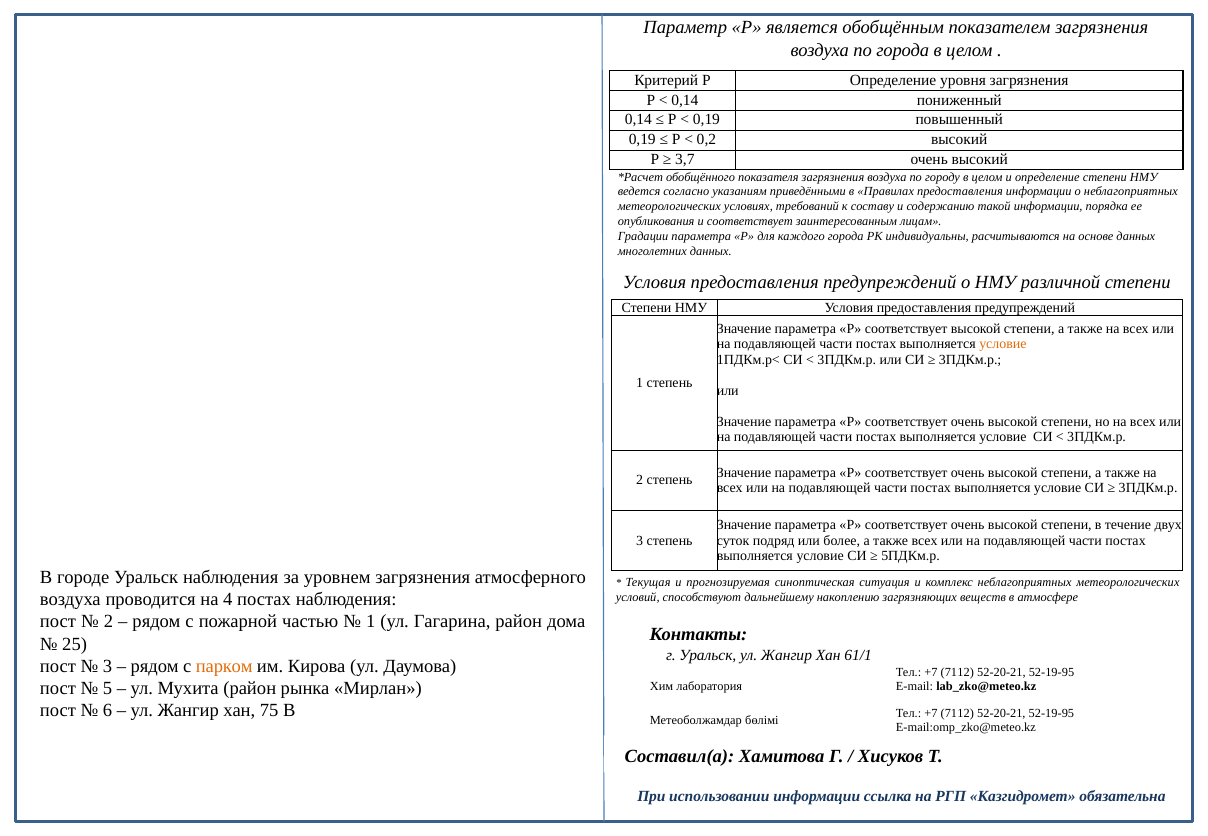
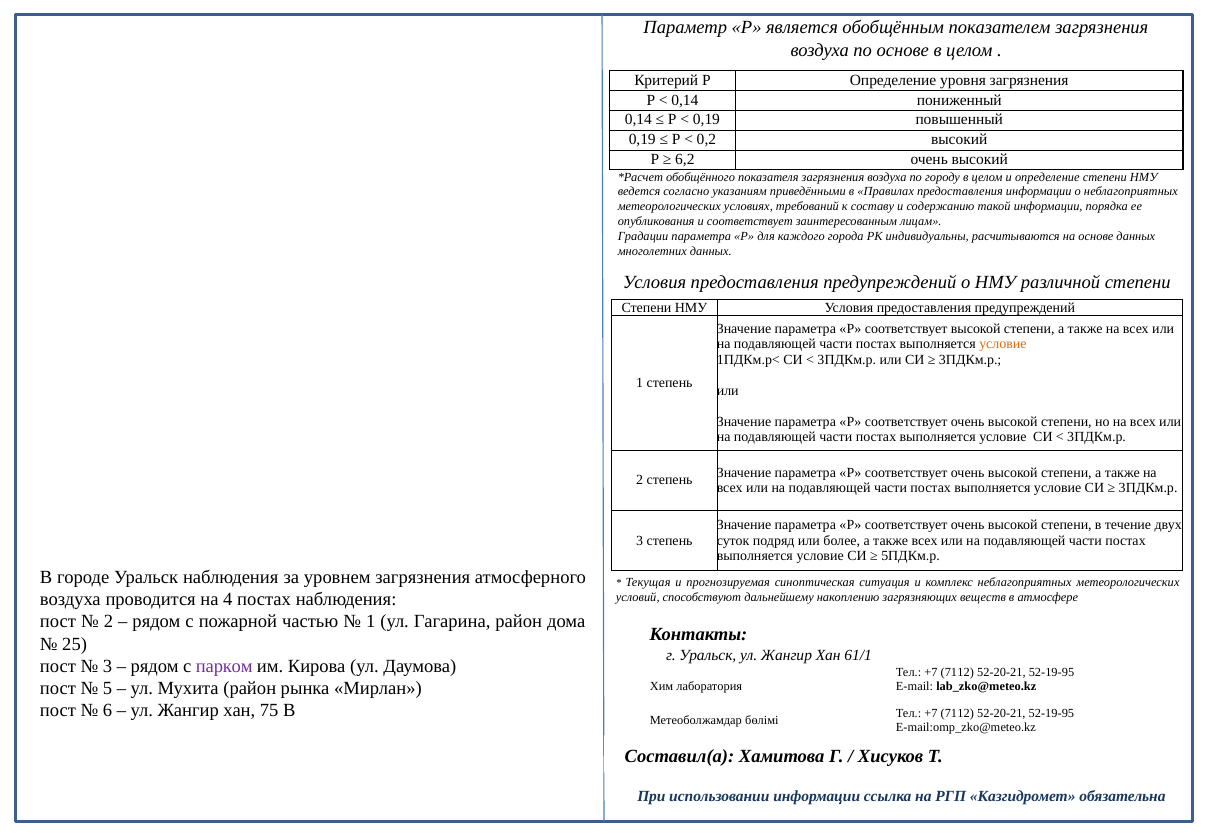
по города: города -> основе
3,7: 3,7 -> 6,2
парком colour: orange -> purple
